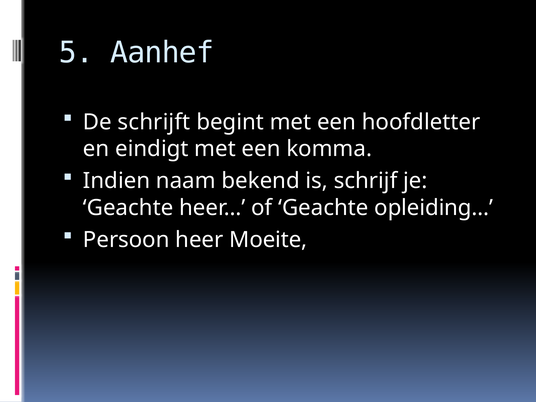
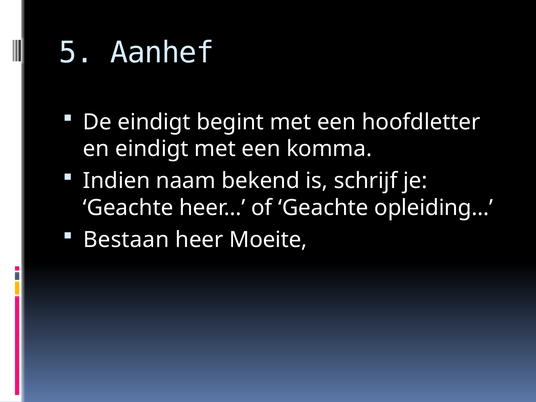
De schrijft: schrijft -> eindigt
Persoon: Persoon -> Bestaan
